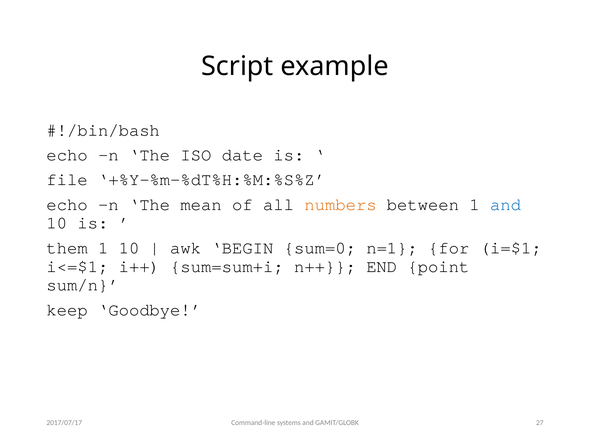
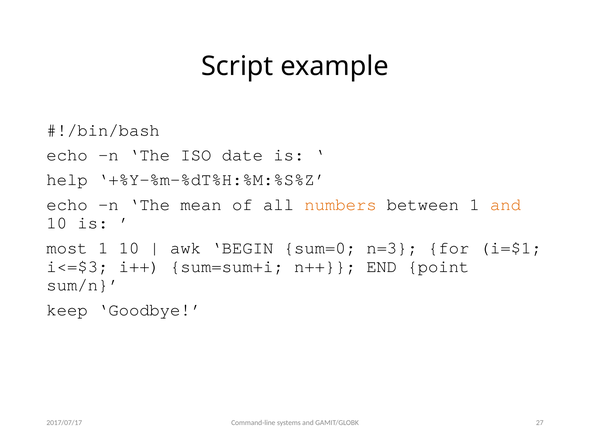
file: file -> help
and at (506, 204) colour: blue -> orange
them: them -> most
n=1: n=1 -> n=3
i<=$1: i<=$1 -> i<=$3
